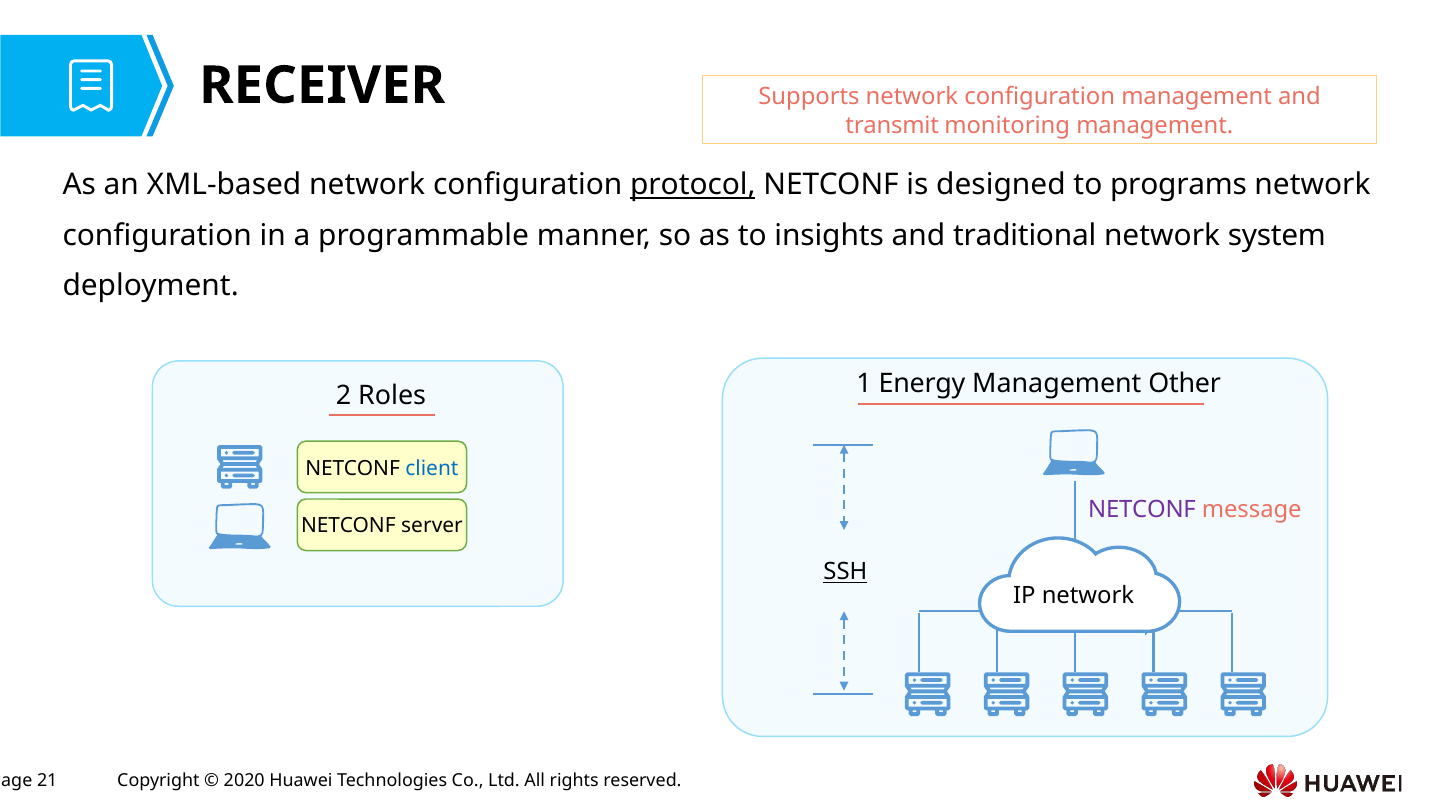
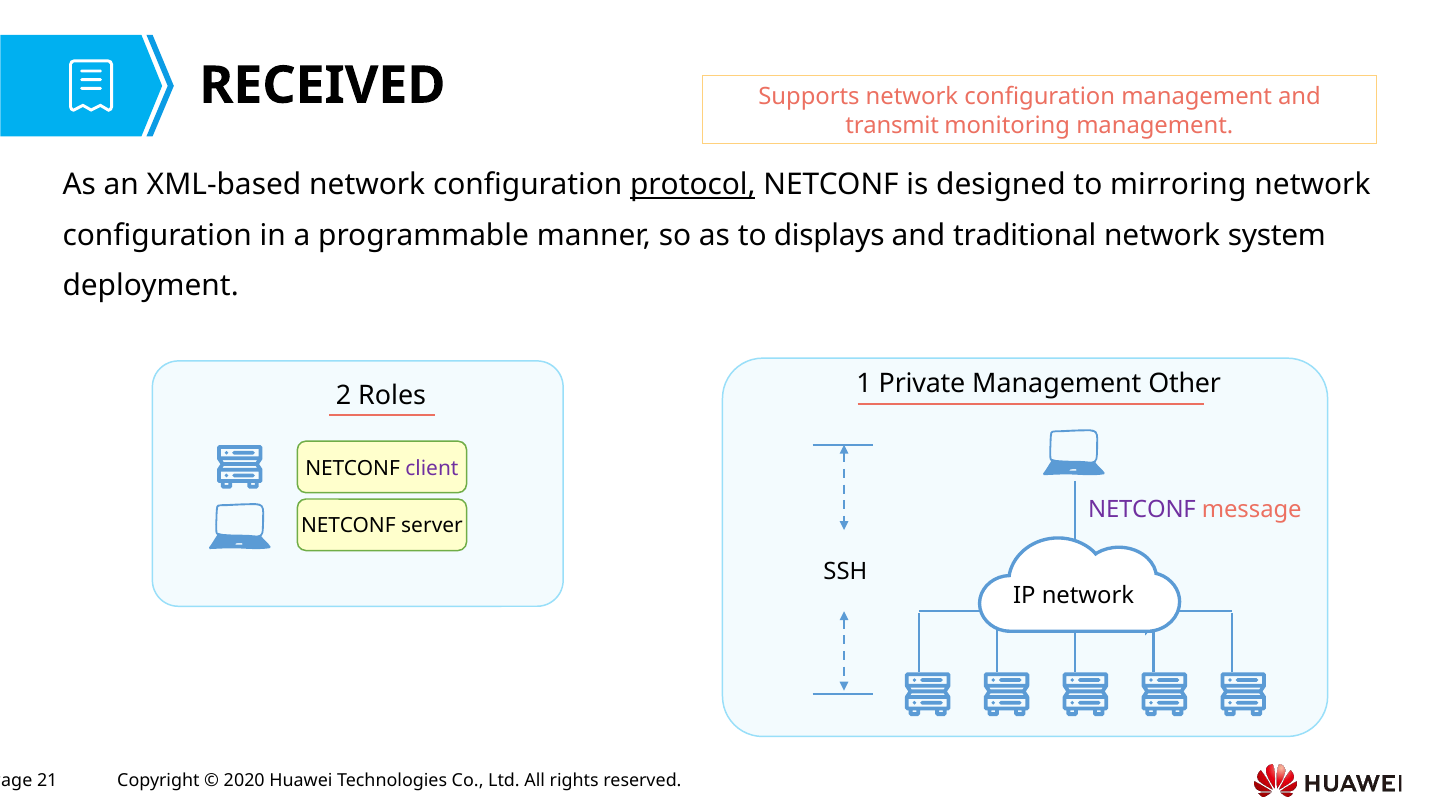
RECEIVER: RECEIVER -> RECEIVED
programs: programs -> mirroring
insights: insights -> displays
Energy: Energy -> Private
client colour: blue -> purple
SSH underline: present -> none
